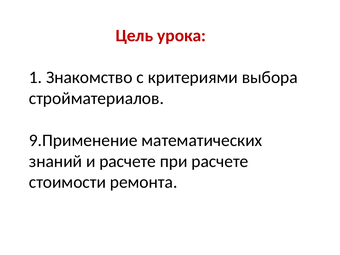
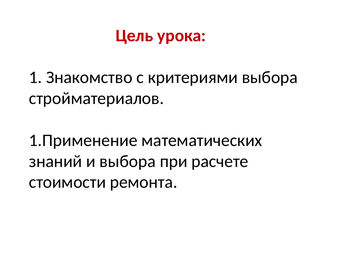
9.Применение: 9.Применение -> 1.Применение
и расчете: расчете -> выбора
